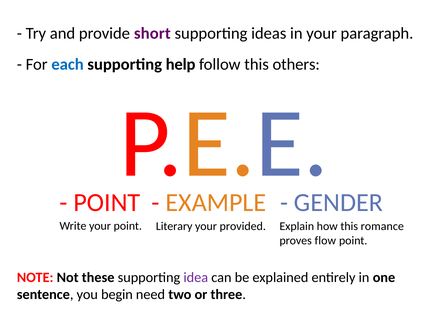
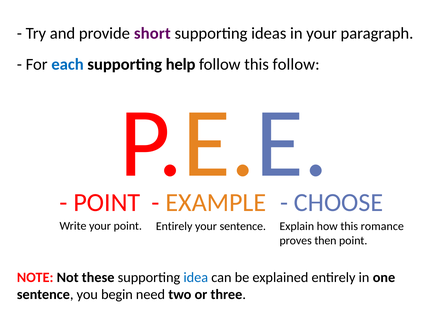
this others: others -> follow
GENDER: GENDER -> CHOOSE
point Literary: Literary -> Entirely
your provided: provided -> sentence
flow: flow -> then
idea colour: purple -> blue
